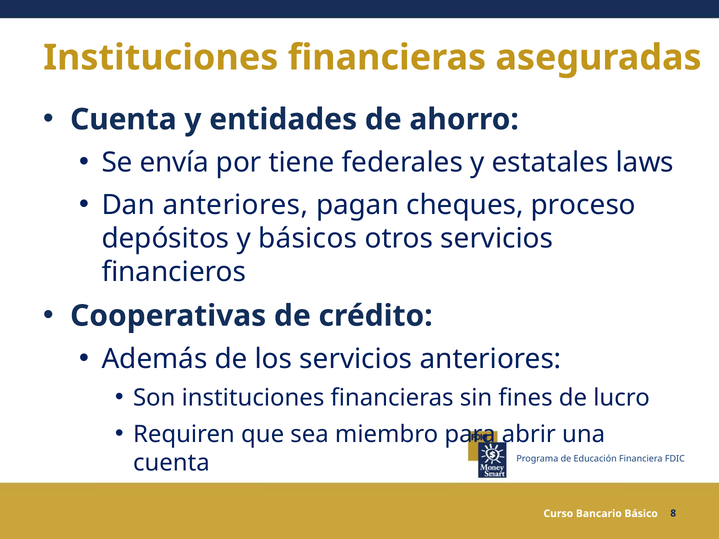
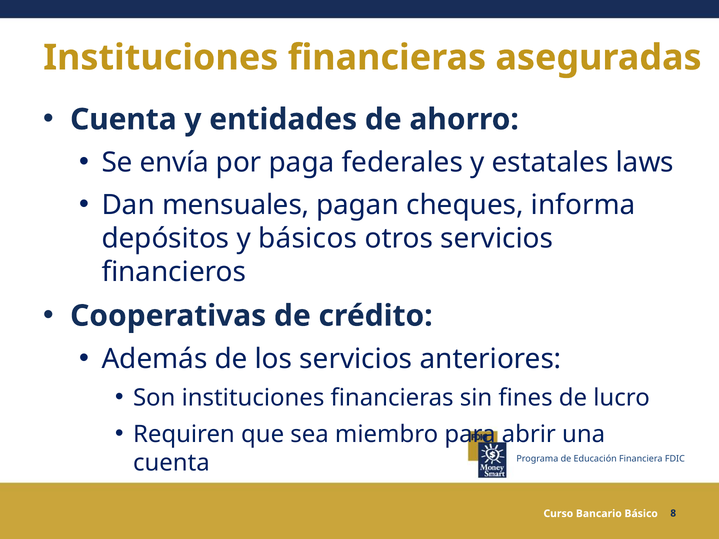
tiene: tiene -> paga
Dan anteriores: anteriores -> mensuales
proceso: proceso -> informa
